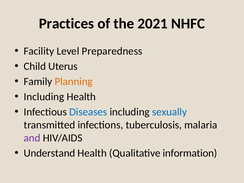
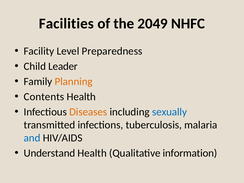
Practices: Practices -> Facilities
2021: 2021 -> 2049
Uterus: Uterus -> Leader
Including at (44, 97): Including -> Contents
Diseases colour: blue -> orange
and colour: purple -> blue
